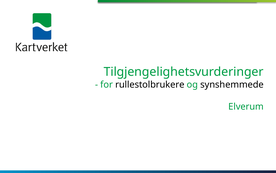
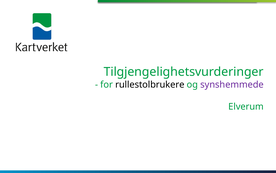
synshemmede colour: black -> purple
